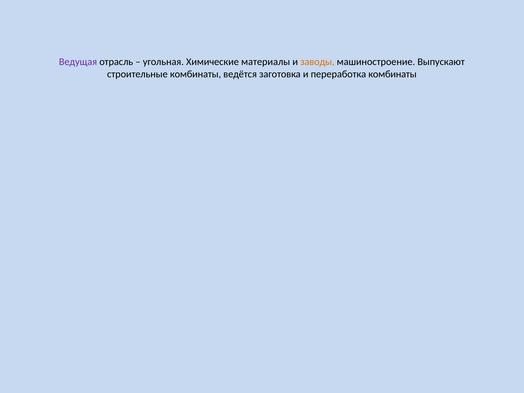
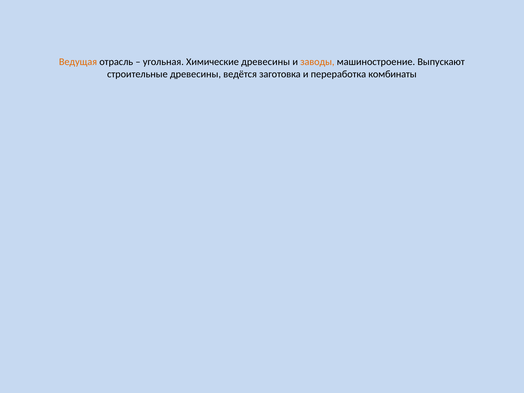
Ведущая colour: purple -> orange
Химические материалы: материалы -> древесины
строительные комбинаты: комбинаты -> древесины
